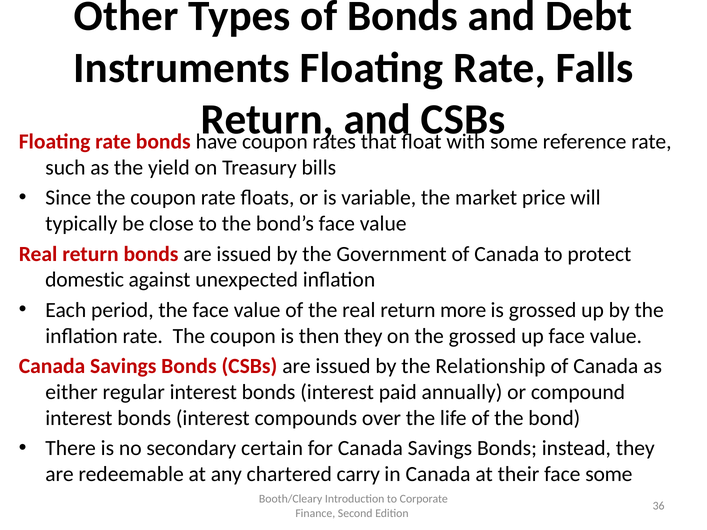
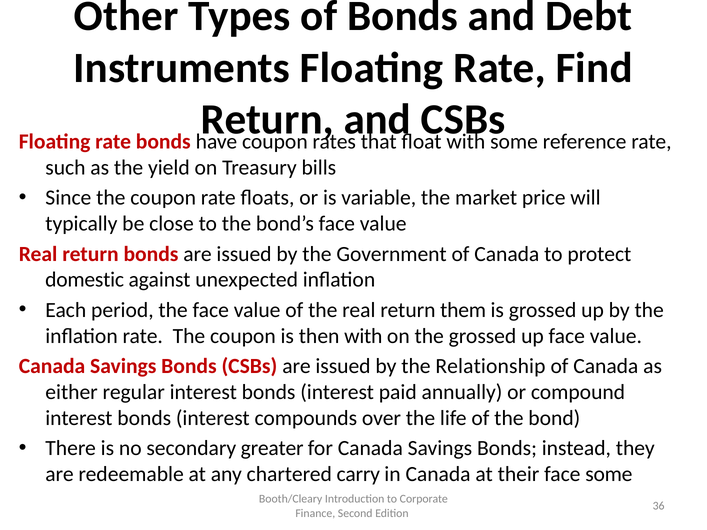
Falls: Falls -> Find
more: more -> them
then they: they -> with
certain: certain -> greater
